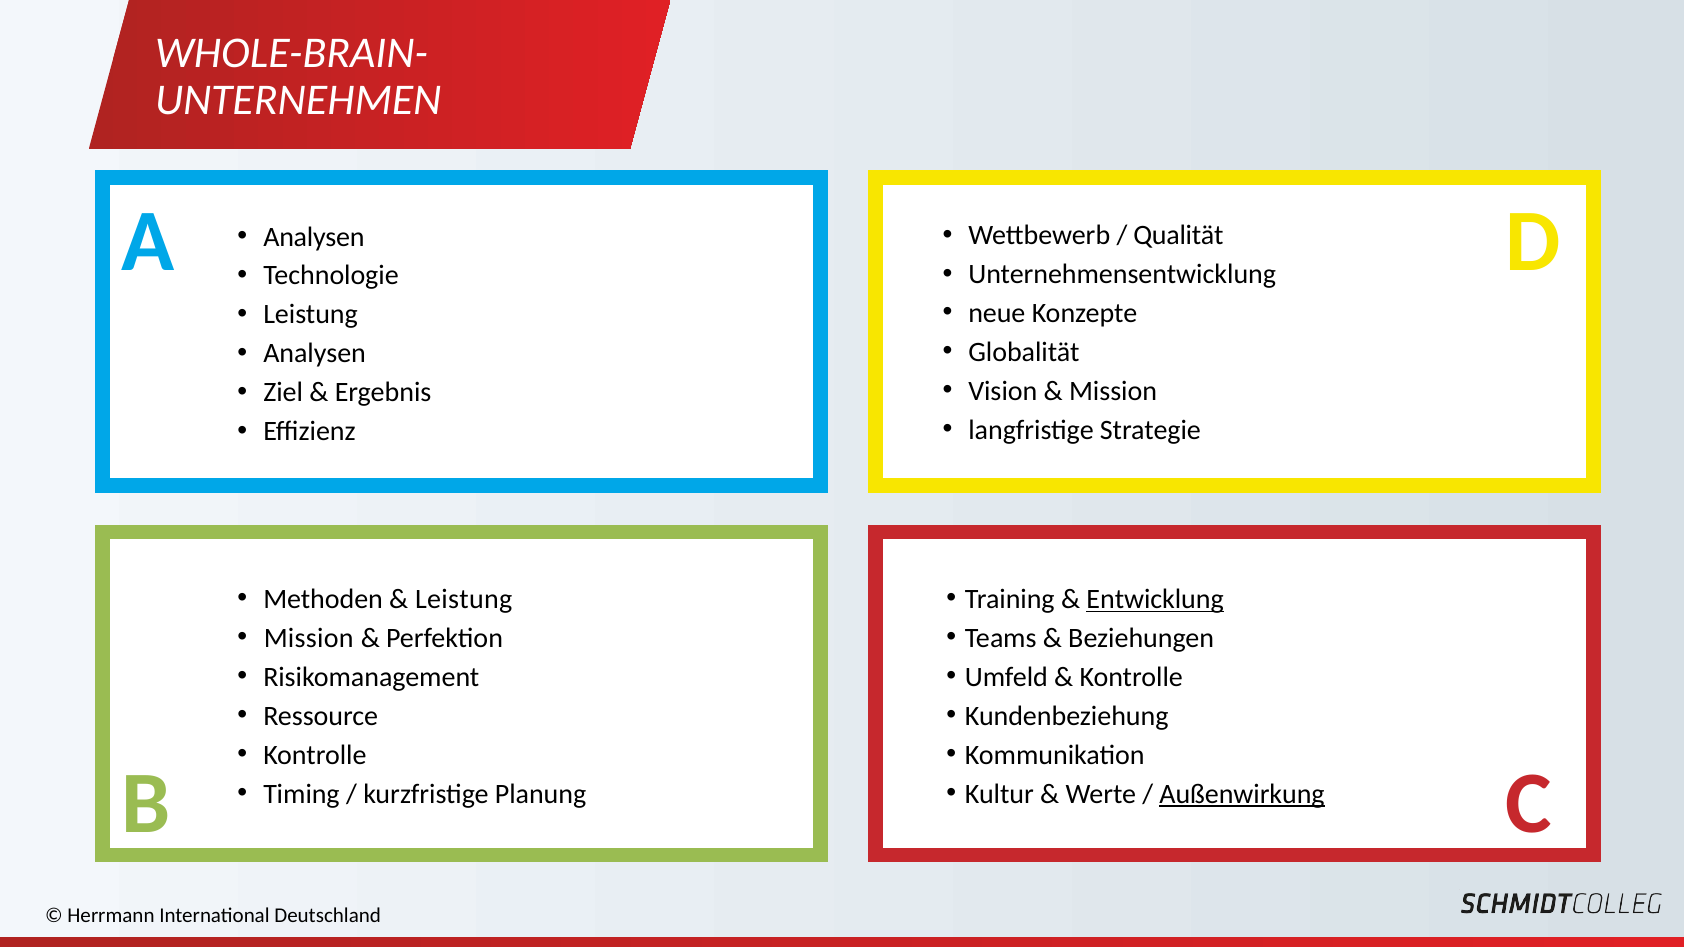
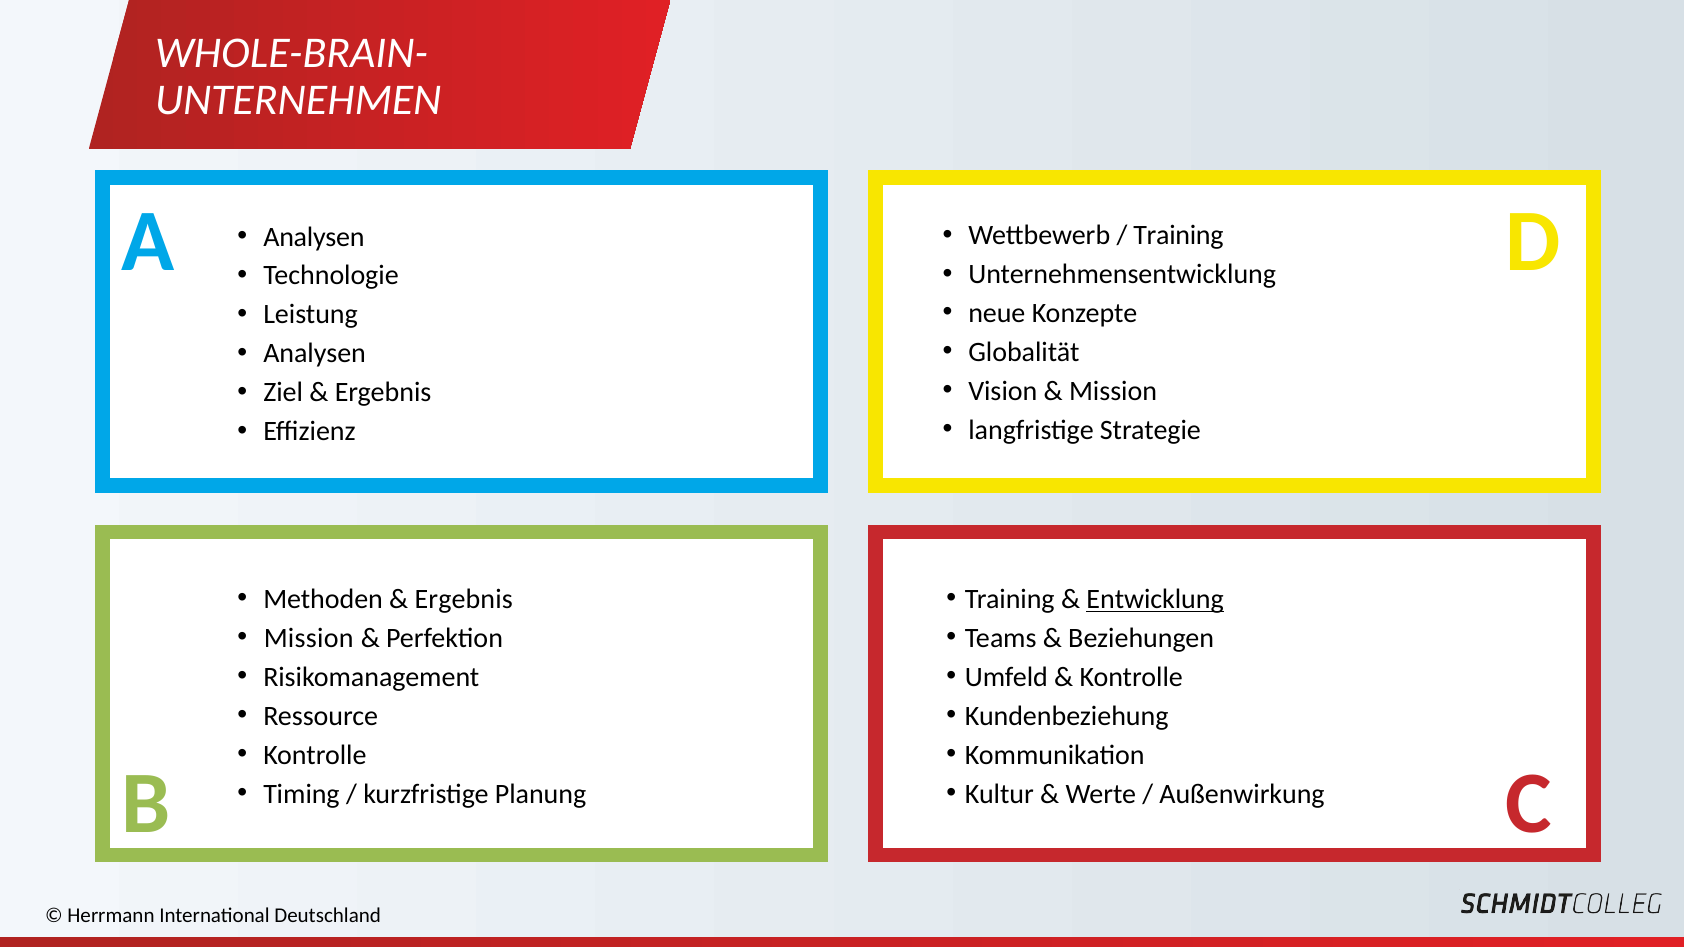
Qualität at (1178, 236): Qualität -> Training
Leistung at (464, 600): Leistung -> Ergebnis
Außenwirkung underline: present -> none
